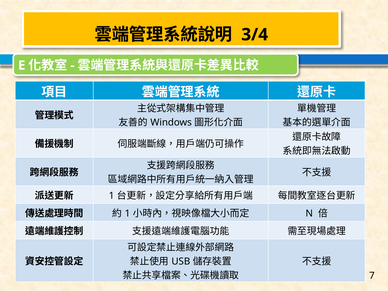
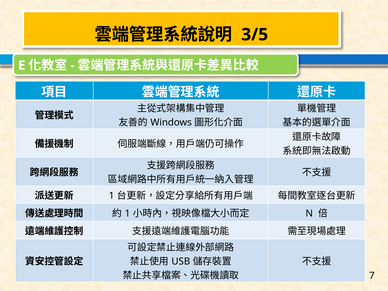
3/4: 3/4 -> 3/5
